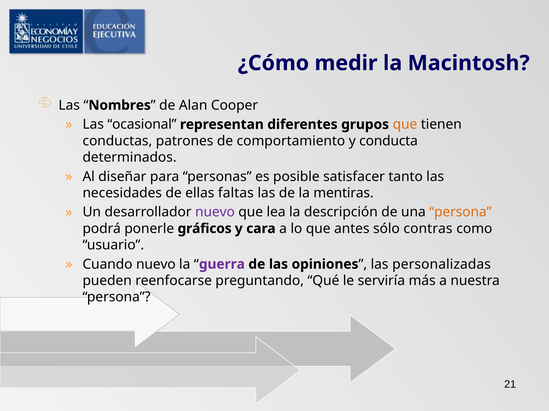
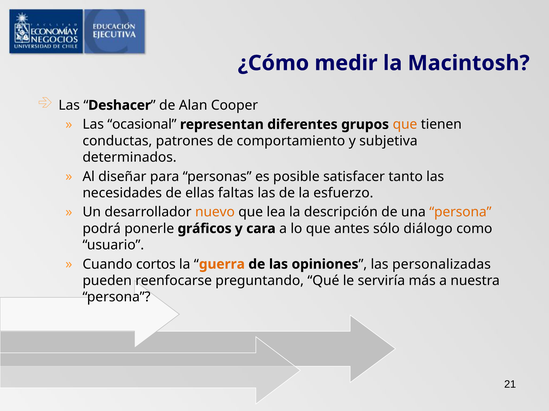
Nombres: Nombres -> Deshacer
conducta: conducta -> subjetiva
mentiras: mentiras -> esfuerzo
nuevo at (215, 212) colour: purple -> orange
contras: contras -> diálogo
Cuando nuevo: nuevo -> cortos
guerra colour: purple -> orange
